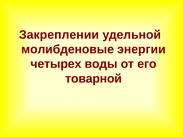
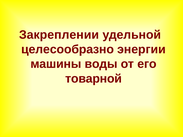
молибденовые: молибденовые -> целесообразно
четырех: четырех -> машины
